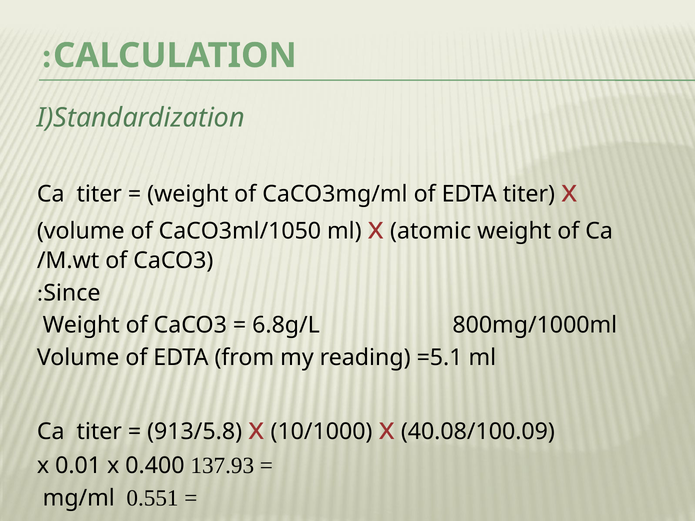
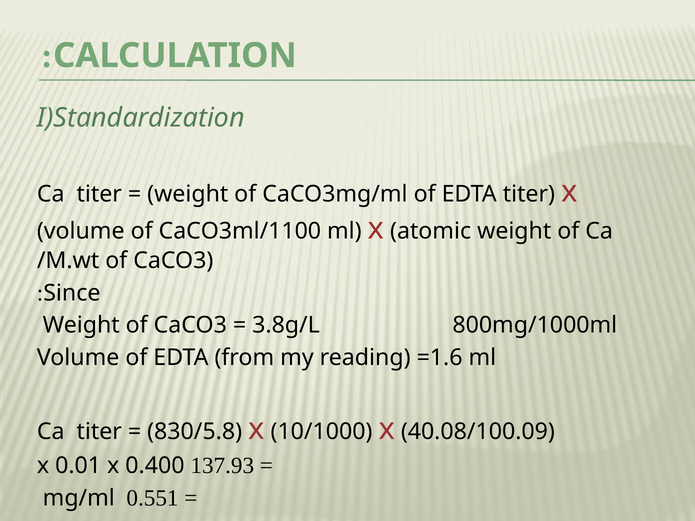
CaCO3ml/1050: CaCO3ml/1050 -> CaCO3ml/1100
6.8g/L: 6.8g/L -> 3.8g/L
=5.1: =5.1 -> =1.6
913/5.8: 913/5.8 -> 830/5.8
